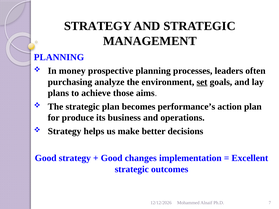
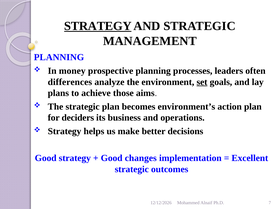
STRATEGY at (98, 26) underline: none -> present
purchasing: purchasing -> differences
performance’s: performance’s -> environment’s
produce: produce -> deciders
